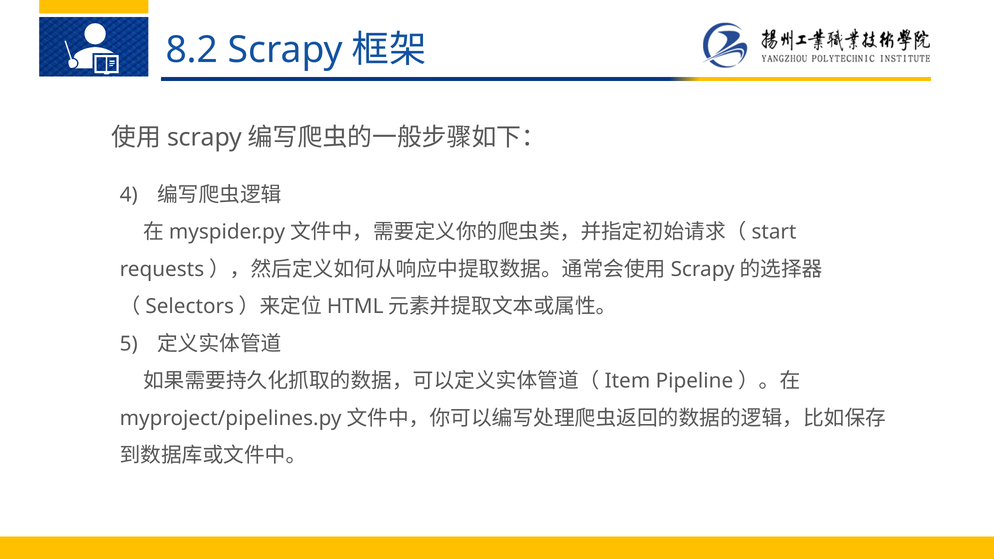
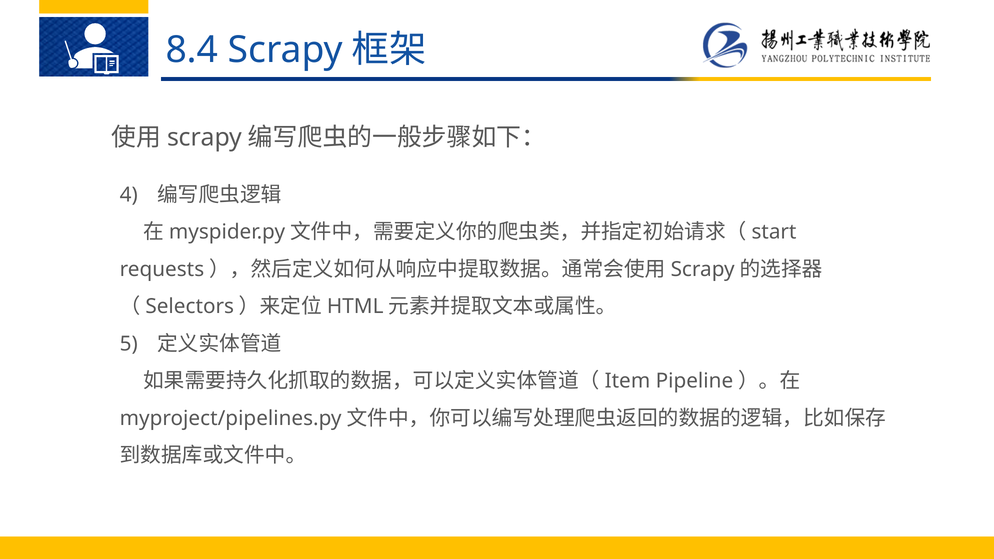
8.2: 8.2 -> 8.4
